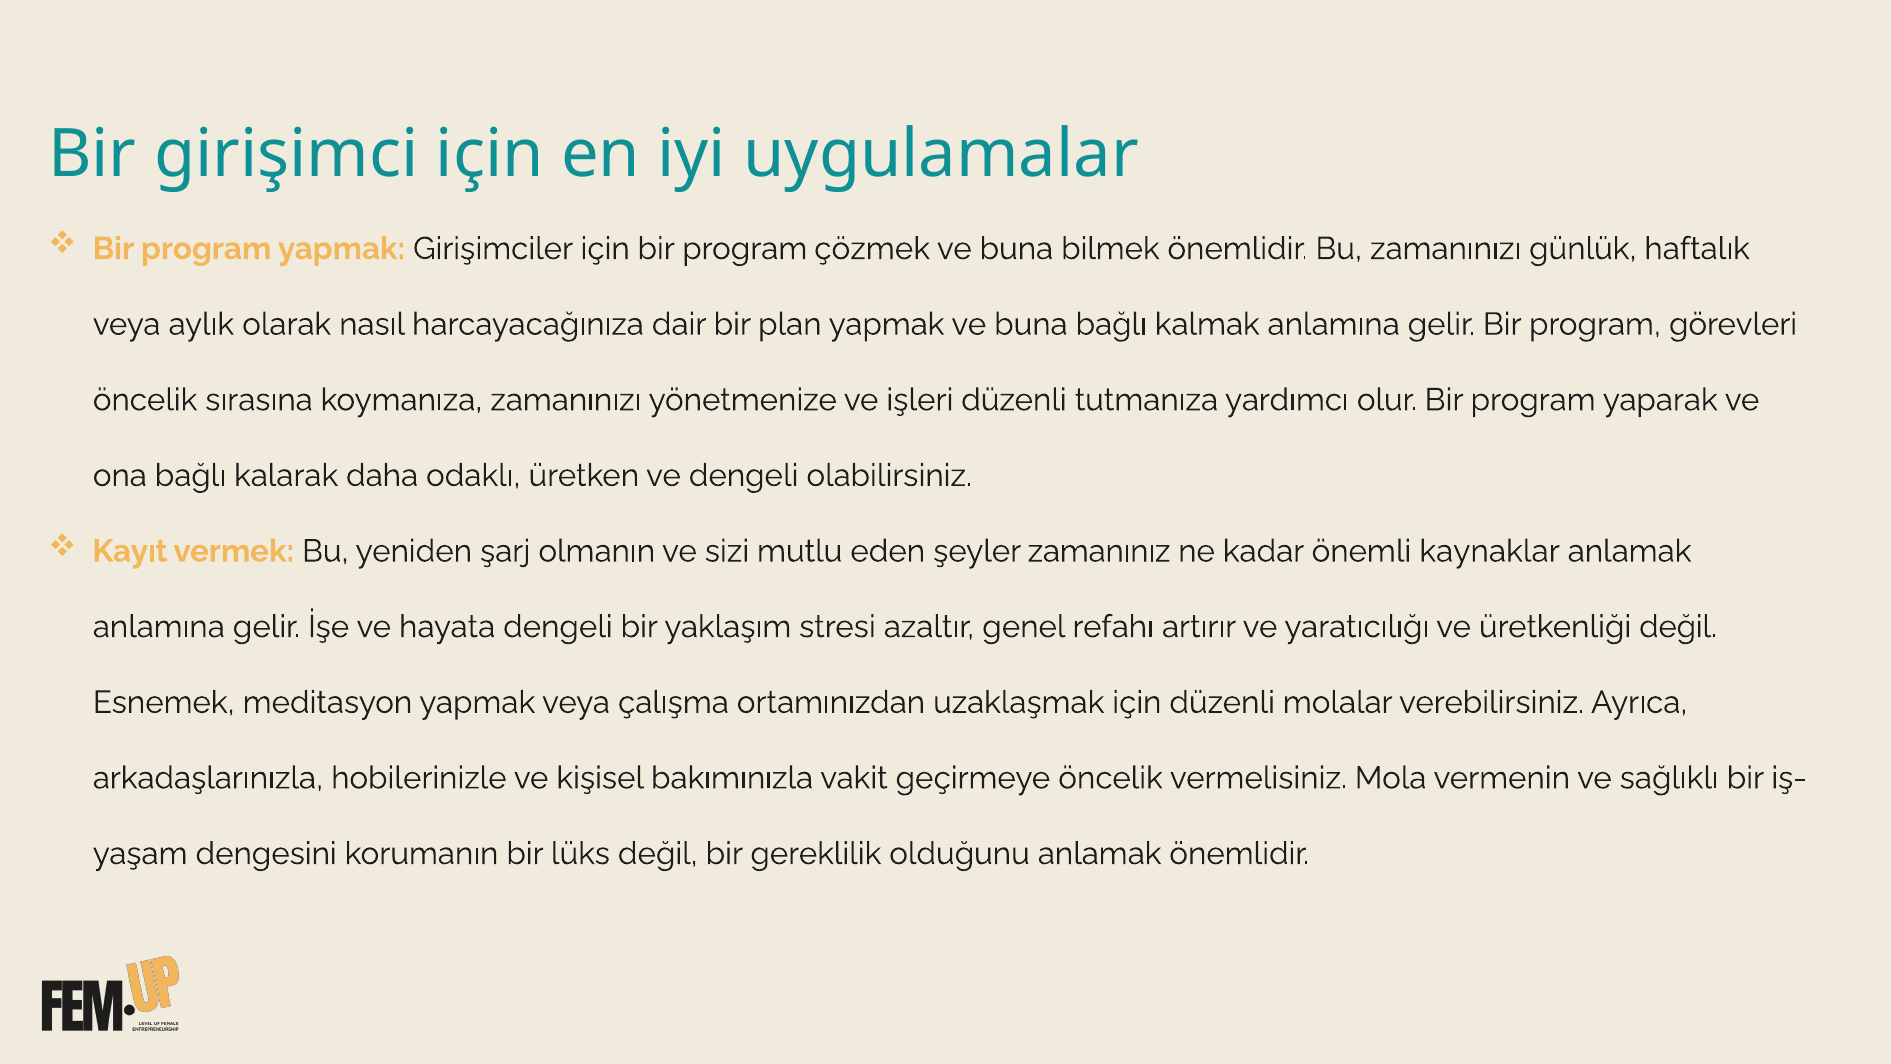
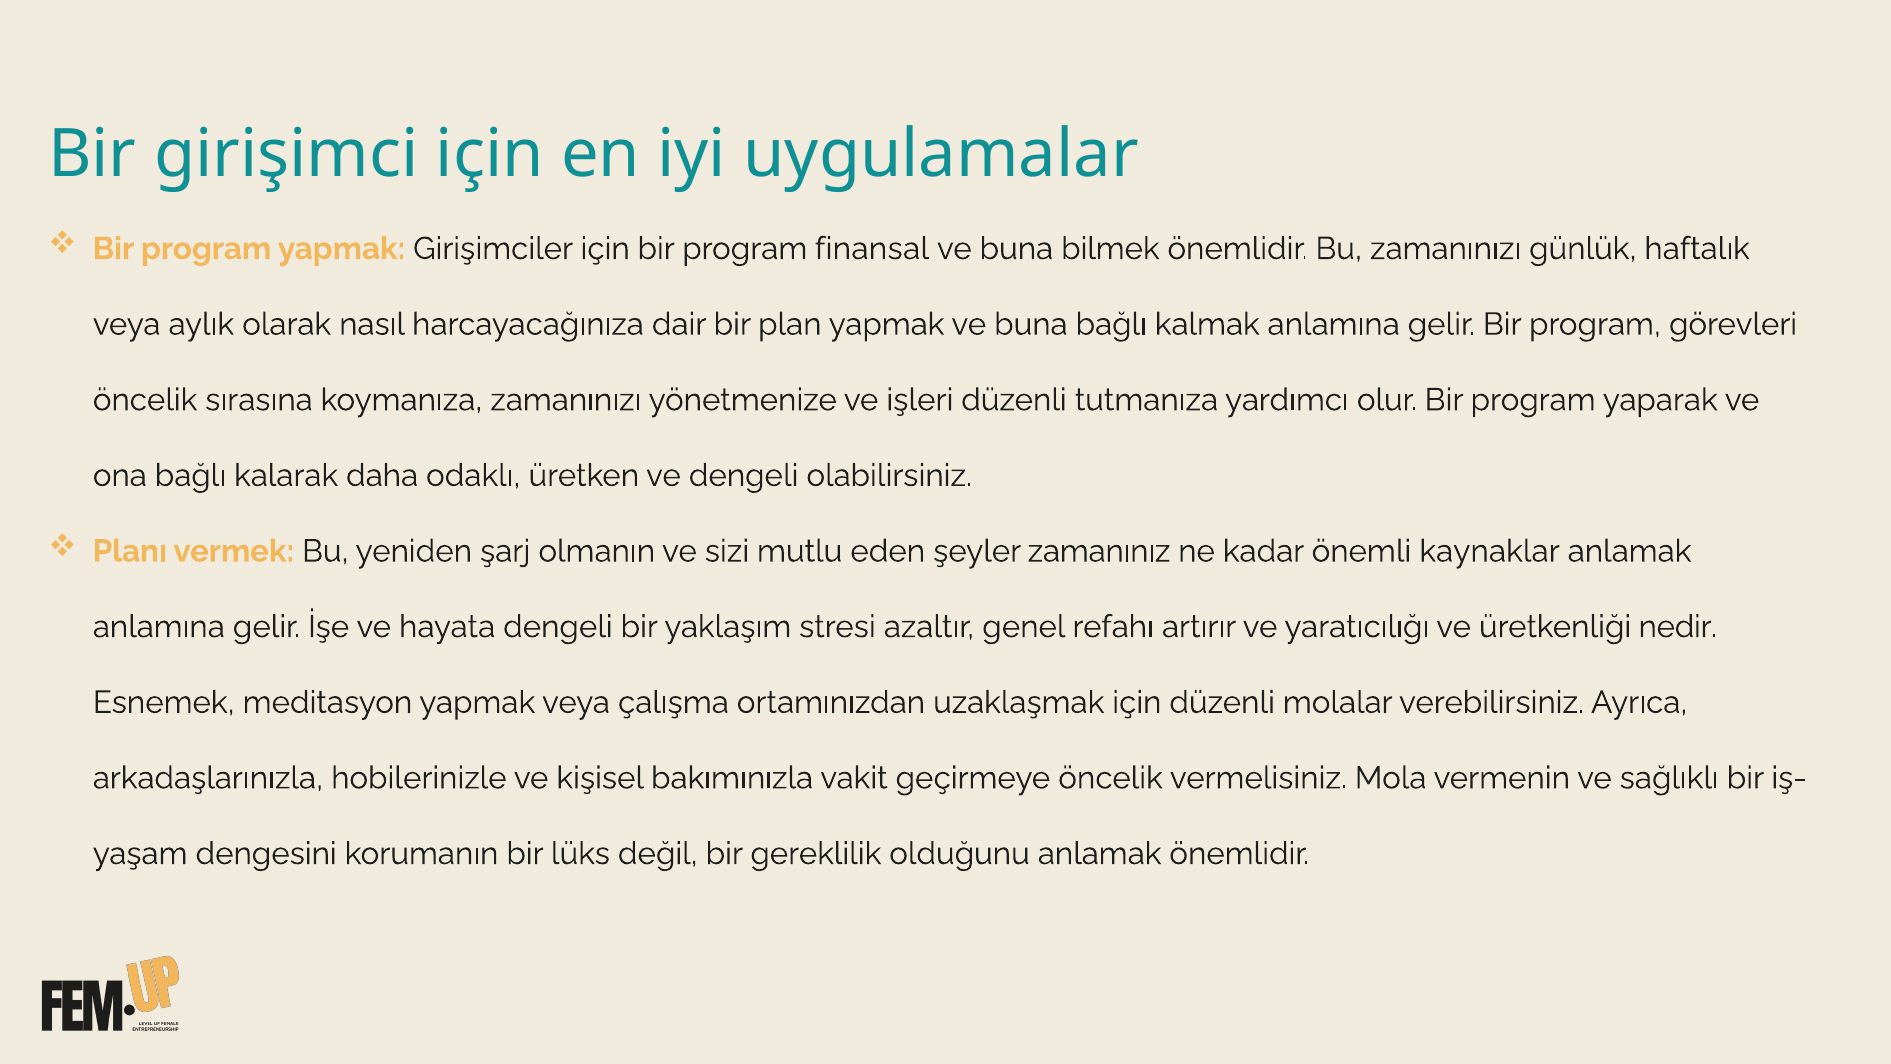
çözmek: çözmek -> finansal
Kayıt: Kayıt -> Planı
üretkenliği değil: değil -> nedir
